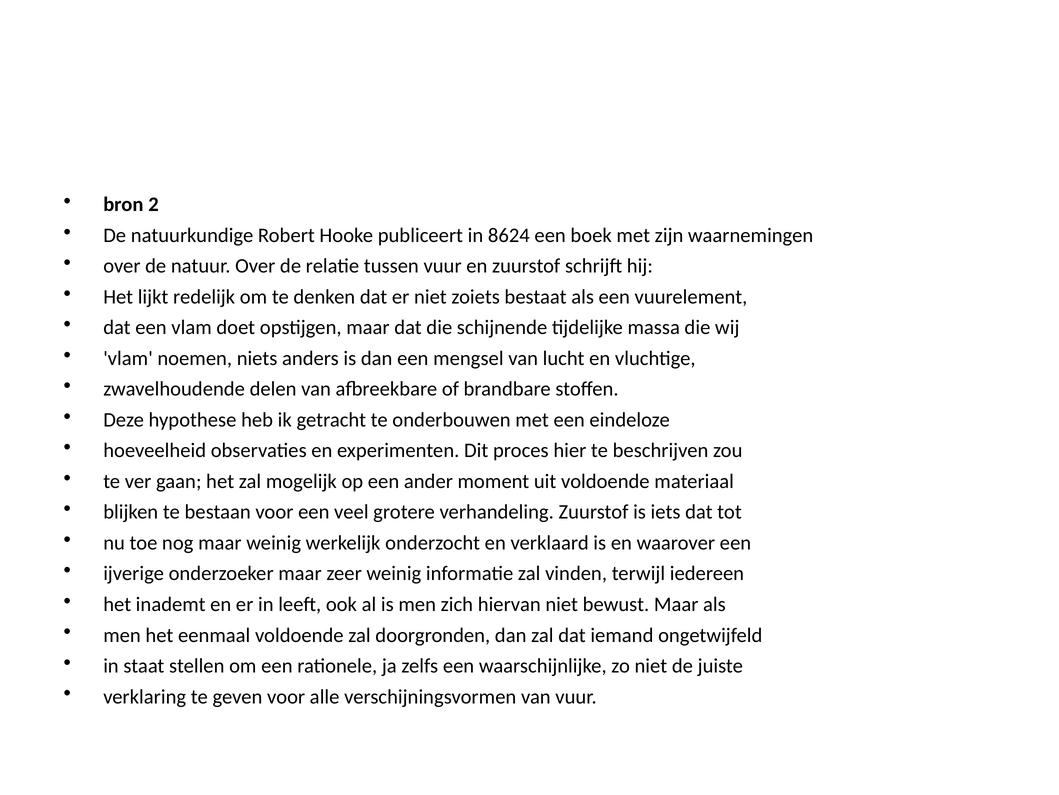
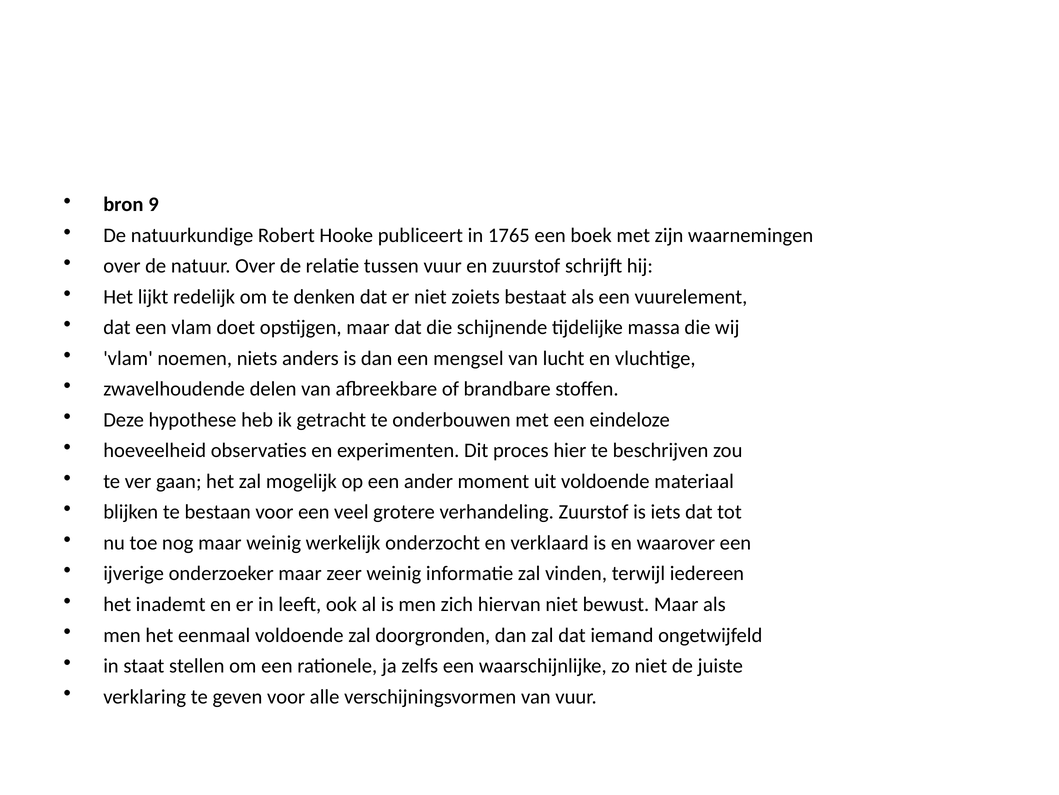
2: 2 -> 9
8624: 8624 -> 1765
